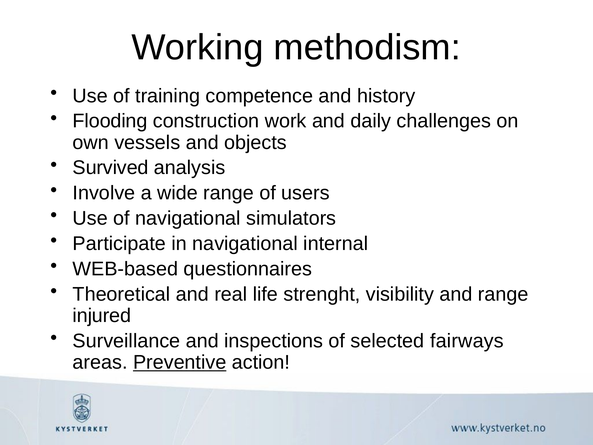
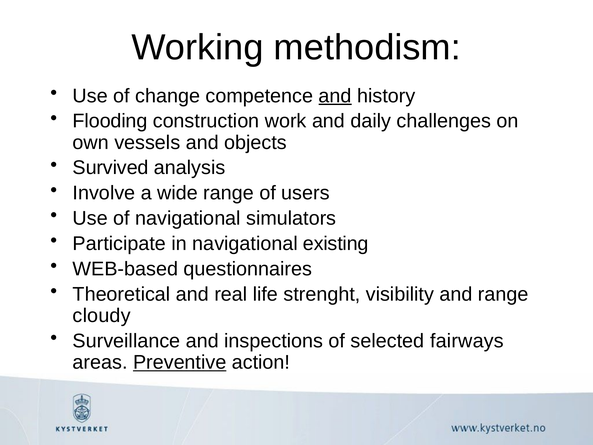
training: training -> change
and at (335, 96) underline: none -> present
internal: internal -> existing
injured: injured -> cloudy
